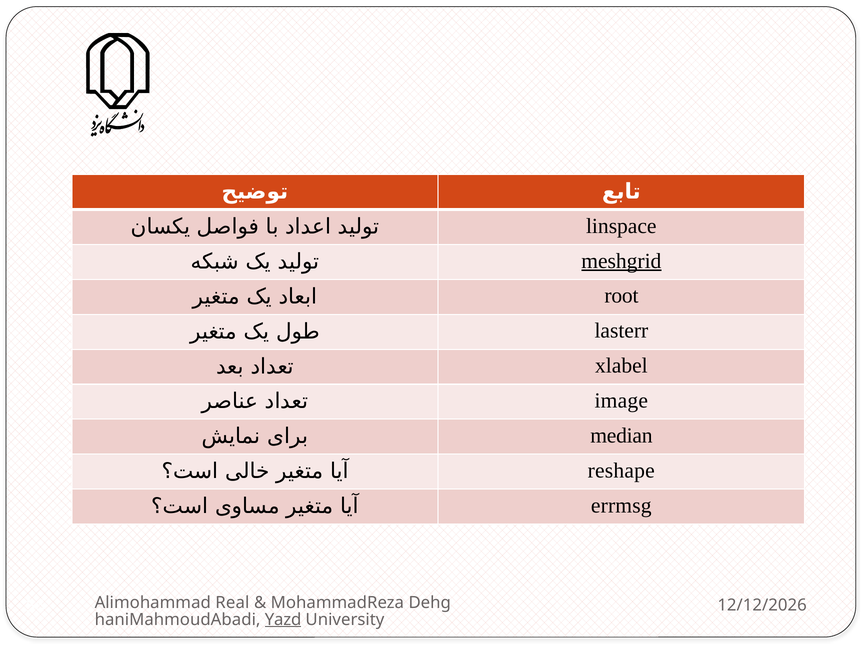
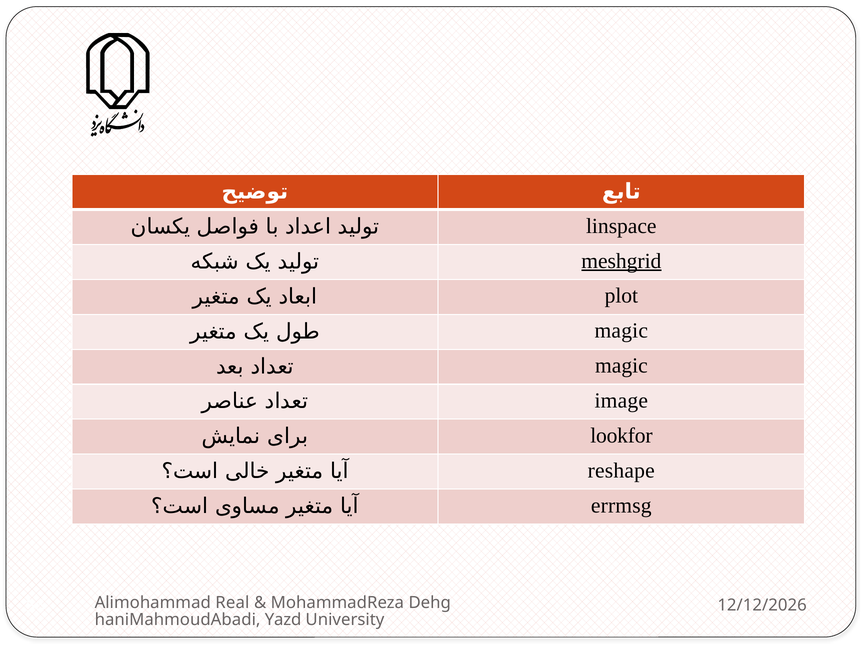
root: root -> plot
lasterr at (621, 331): lasterr -> magic
xlabel at (621, 366): xlabel -> magic
median: median -> lookfor
Yazd underline: present -> none
